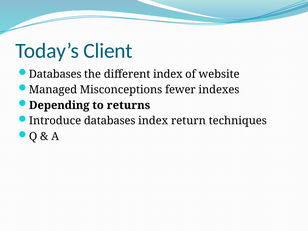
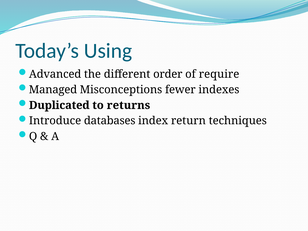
Client: Client -> Using
Databases at (55, 74): Databases -> Advanced
different index: index -> order
website: website -> require
Depending: Depending -> Duplicated
